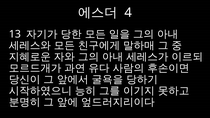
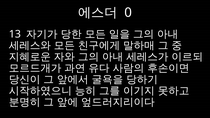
4: 4 -> 0
